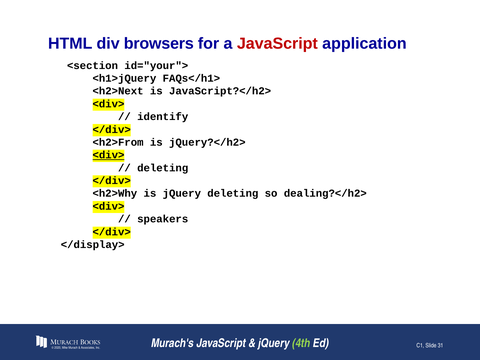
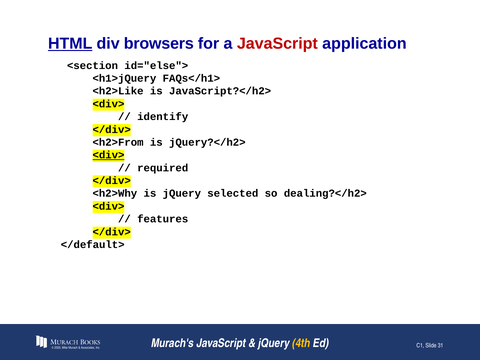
HTML underline: none -> present
id="your">: id="your"> -> id="else">
<h2>Next: <h2>Next -> <h2>Like
deleting at (163, 168): deleting -> required
jQuery deleting: deleting -> selected
speakers: speakers -> features
</display>: </display> -> </default>
4th colour: light green -> yellow
